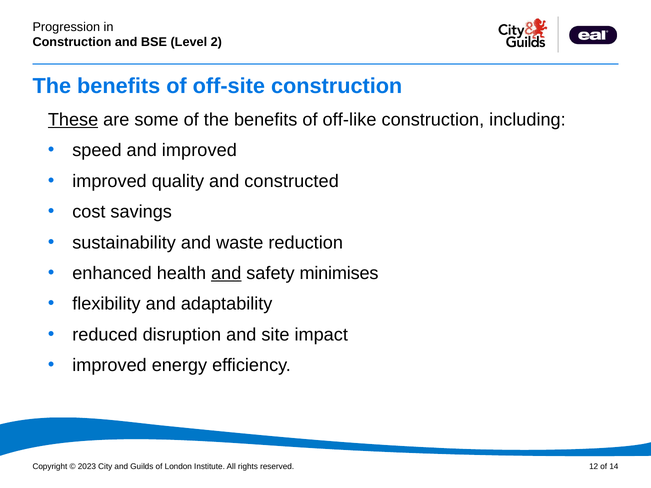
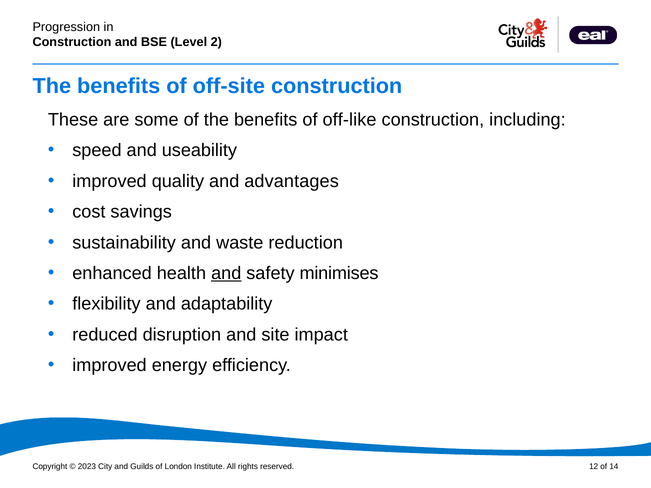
These underline: present -> none
and improved: improved -> useability
constructed: constructed -> advantages
